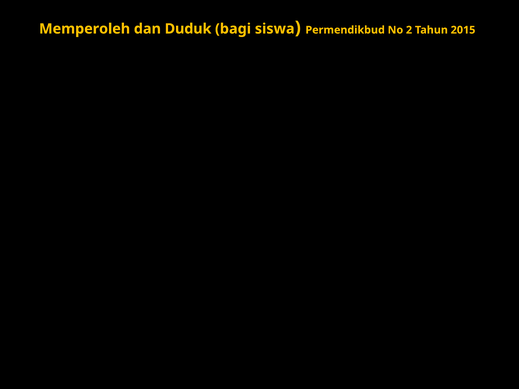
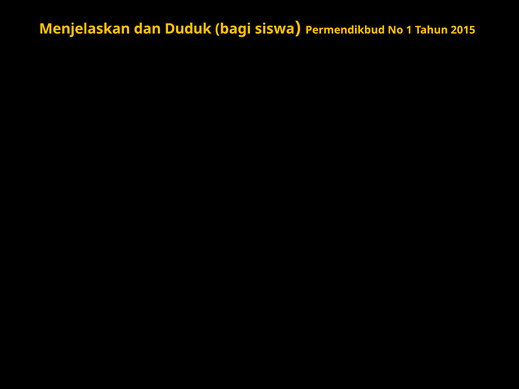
Memperoleh: Memperoleh -> Menjelaskan
2: 2 -> 1
